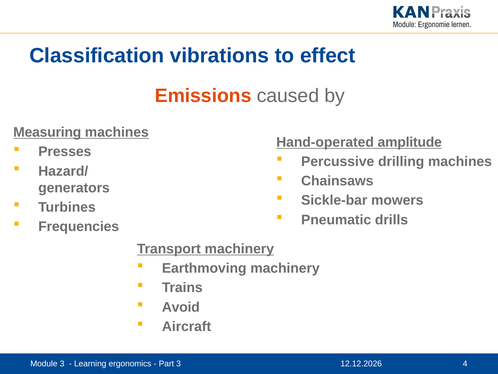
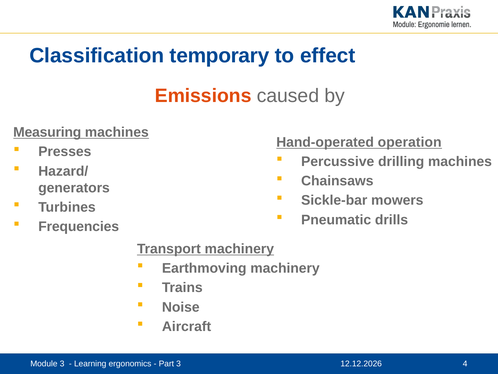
vibrations: vibrations -> temporary
amplitude: amplitude -> operation
Avoid: Avoid -> Noise
